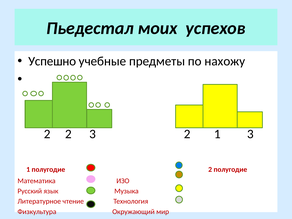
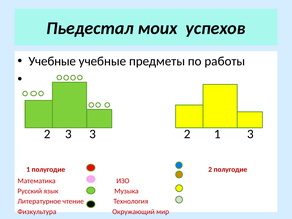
Успешно at (52, 61): Успешно -> Учебные
нахожу: нахожу -> работы
2 2: 2 -> 3
